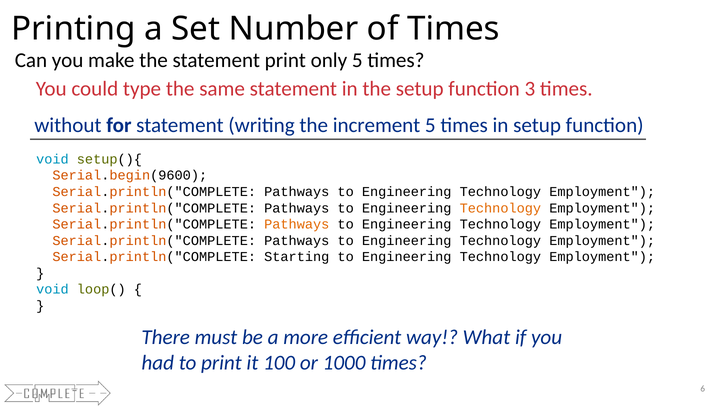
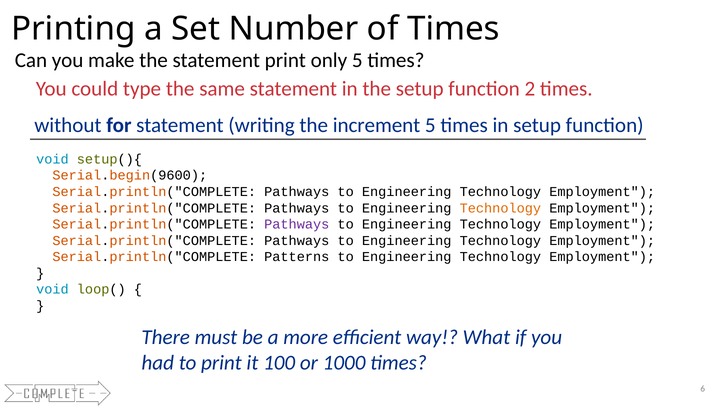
3: 3 -> 2
Pathways at (297, 224) colour: orange -> purple
Starting: Starting -> Patterns
